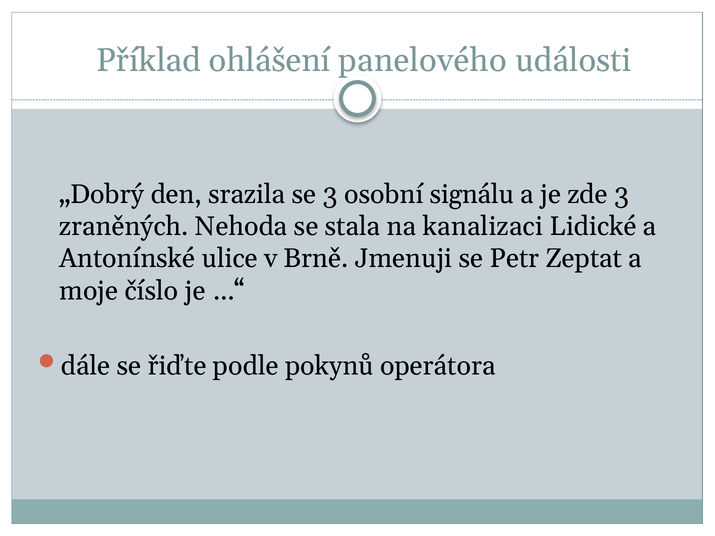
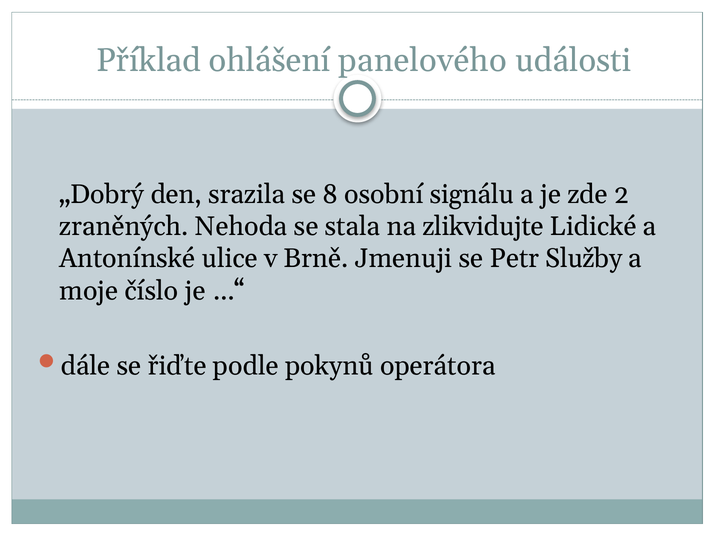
se 3: 3 -> 8
zde 3: 3 -> 2
kanalizaci: kanalizaci -> zlikvidujte
Zeptat: Zeptat -> Služby
